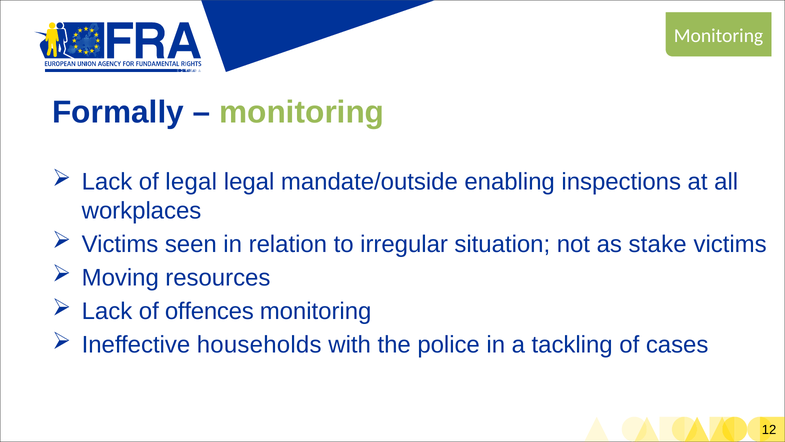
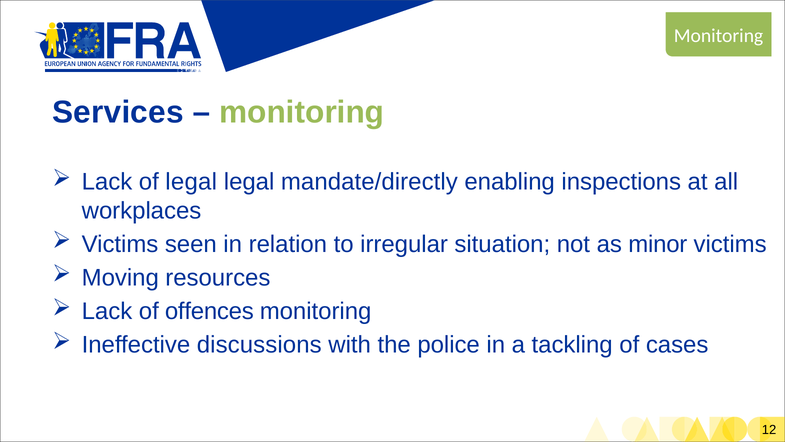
Formally: Formally -> Services
mandate/outside: mandate/outside -> mandate/directly
stake: stake -> minor
households: households -> discussions
